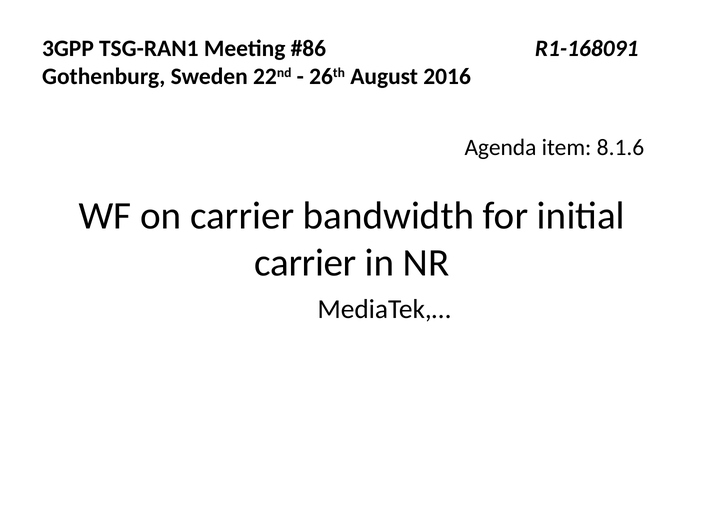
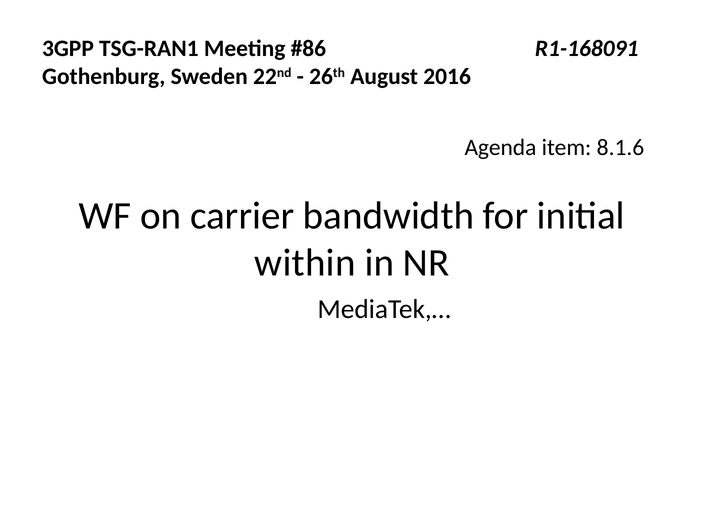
carrier at (305, 263): carrier -> within
